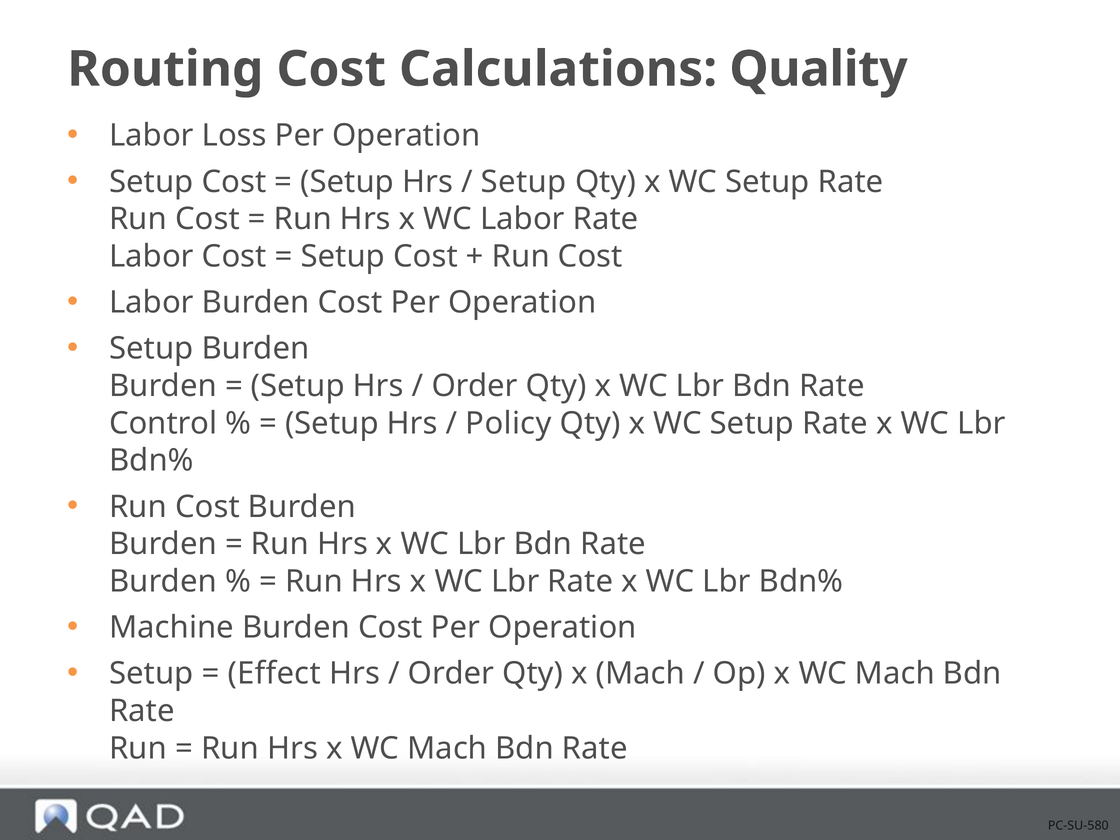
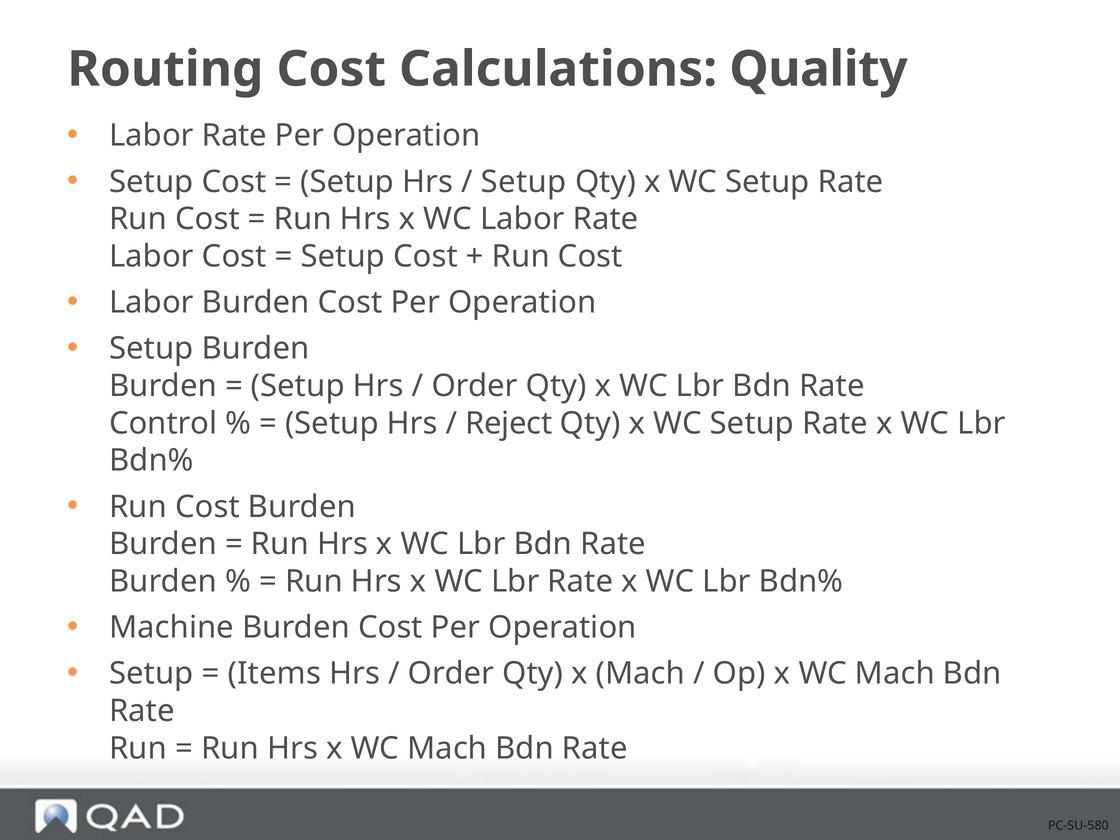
Loss at (234, 136): Loss -> Rate
Policy: Policy -> Reject
Effect: Effect -> Items
